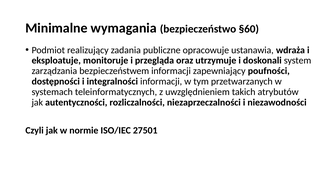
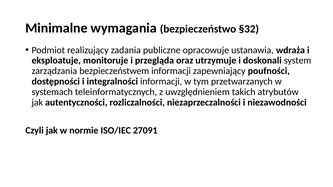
§60: §60 -> §32
27501: 27501 -> 27091
